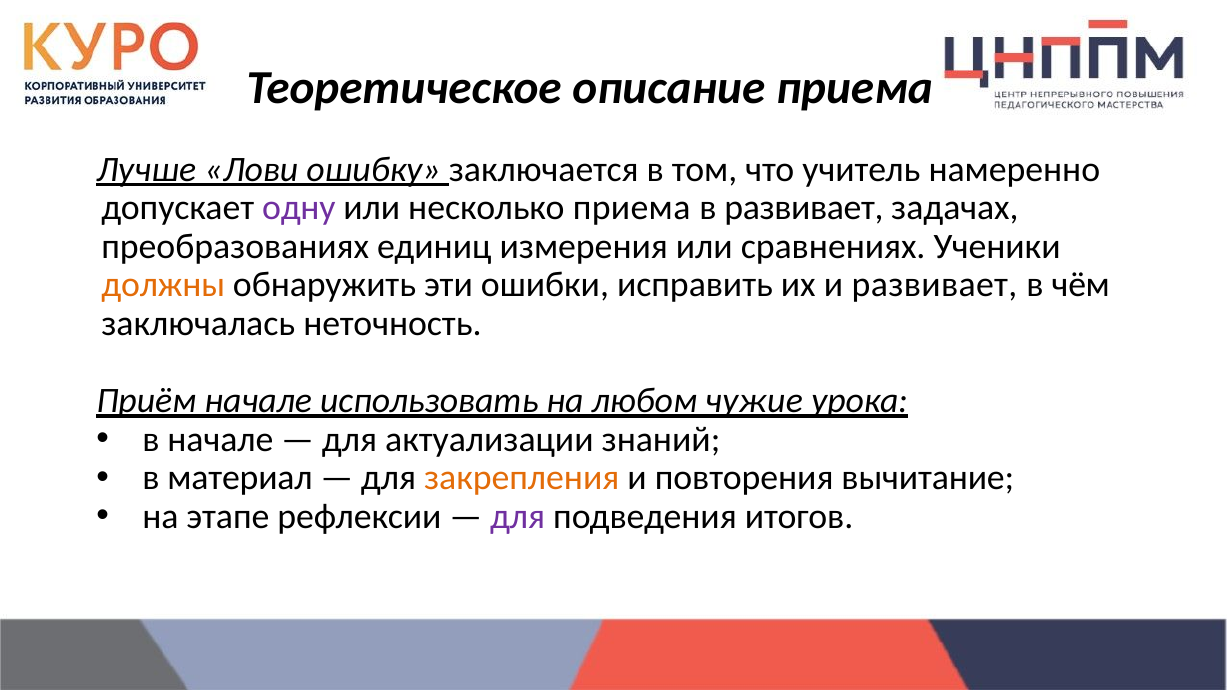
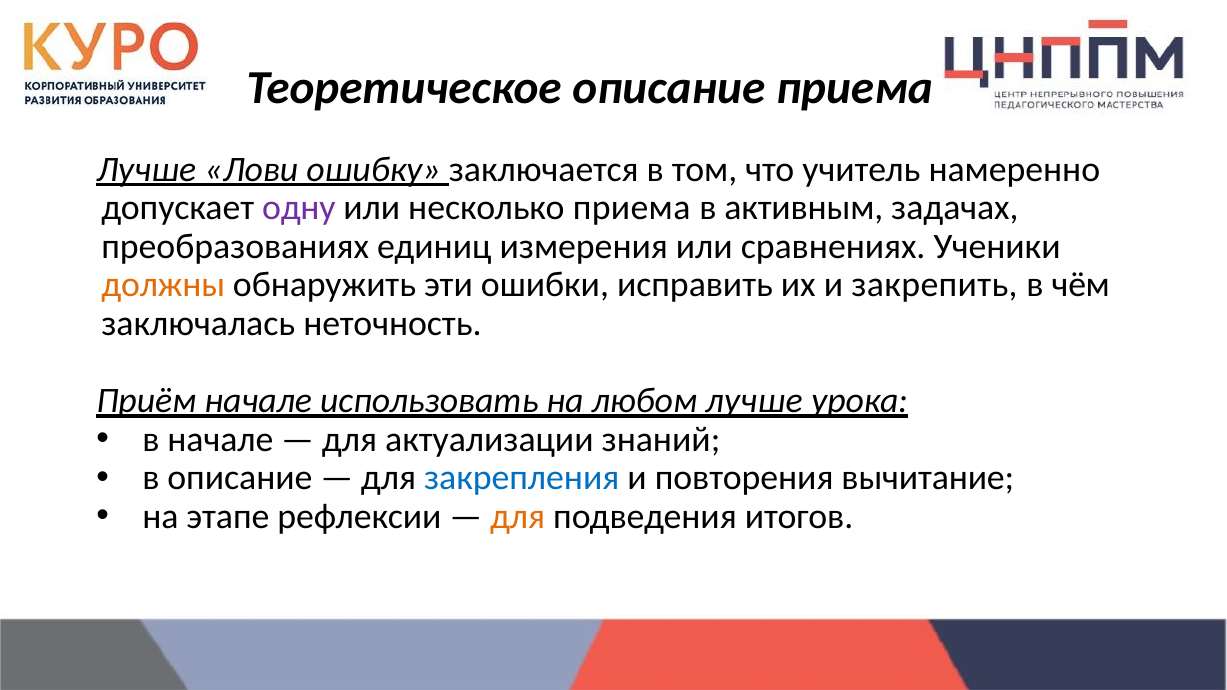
в развивает: развивает -> активным
и развивает: развивает -> закрепить
любом чужие: чужие -> лучше
в материал: материал -> описание
закрепления colour: orange -> blue
для at (518, 517) colour: purple -> orange
